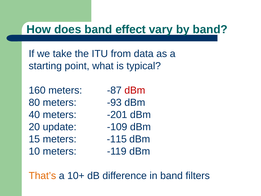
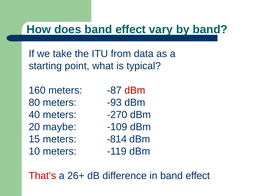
-201: -201 -> -270
update: update -> maybe
-115: -115 -> -814
That’s colour: orange -> red
10+: 10+ -> 26+
in band filters: filters -> effect
